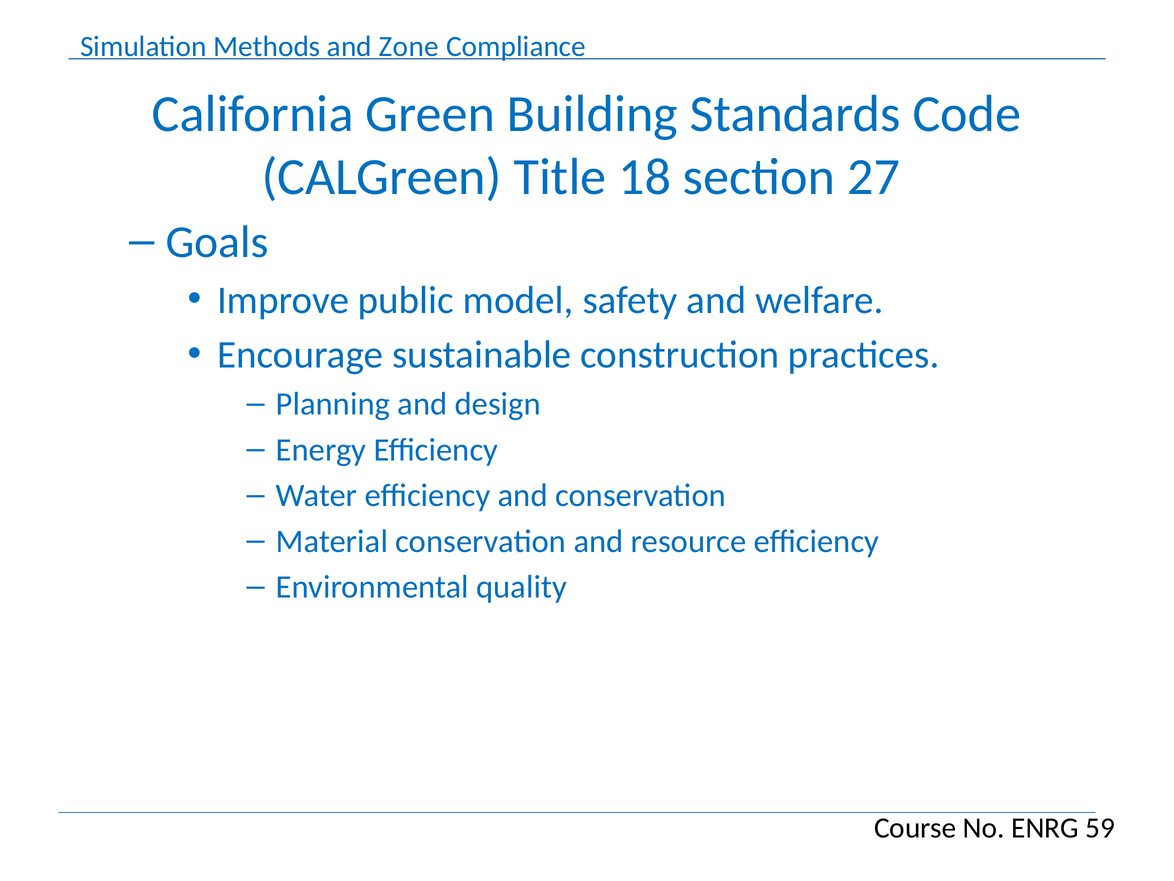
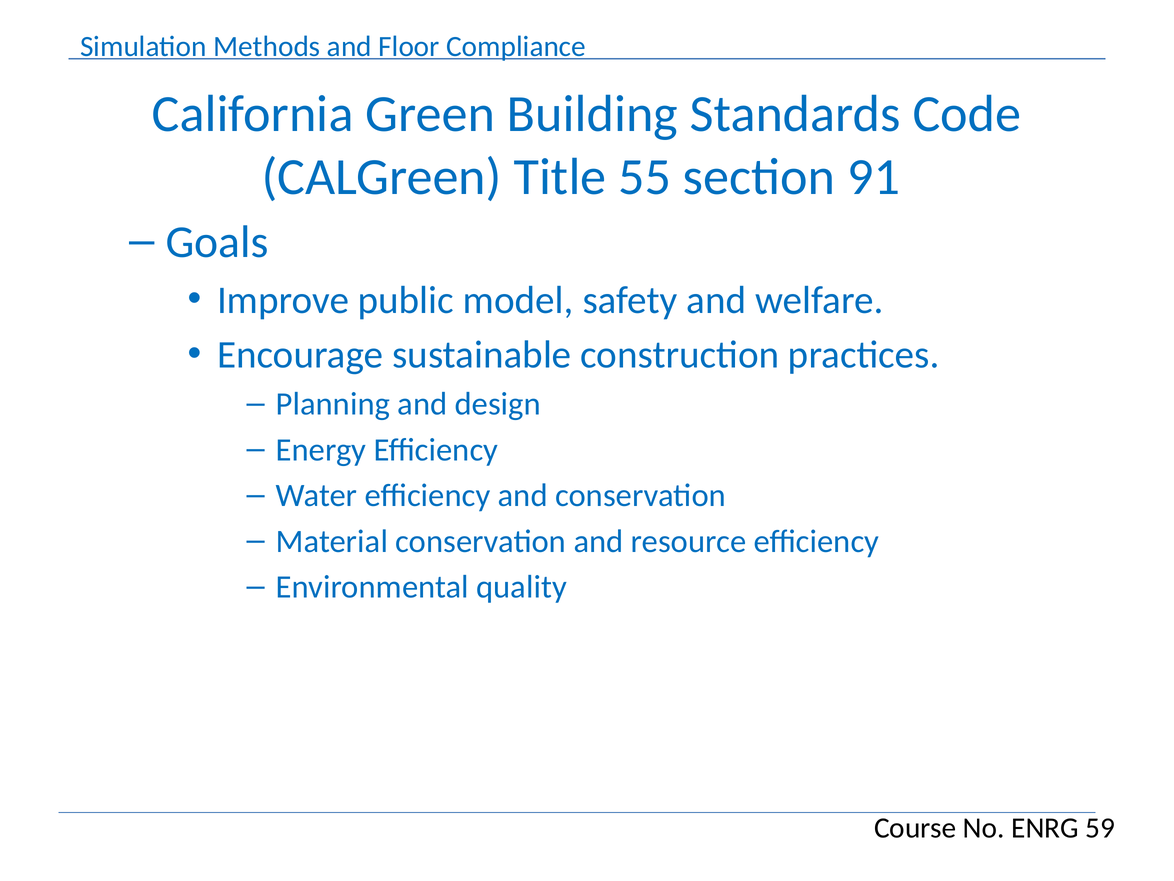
Zone: Zone -> Floor
18: 18 -> 55
27: 27 -> 91
